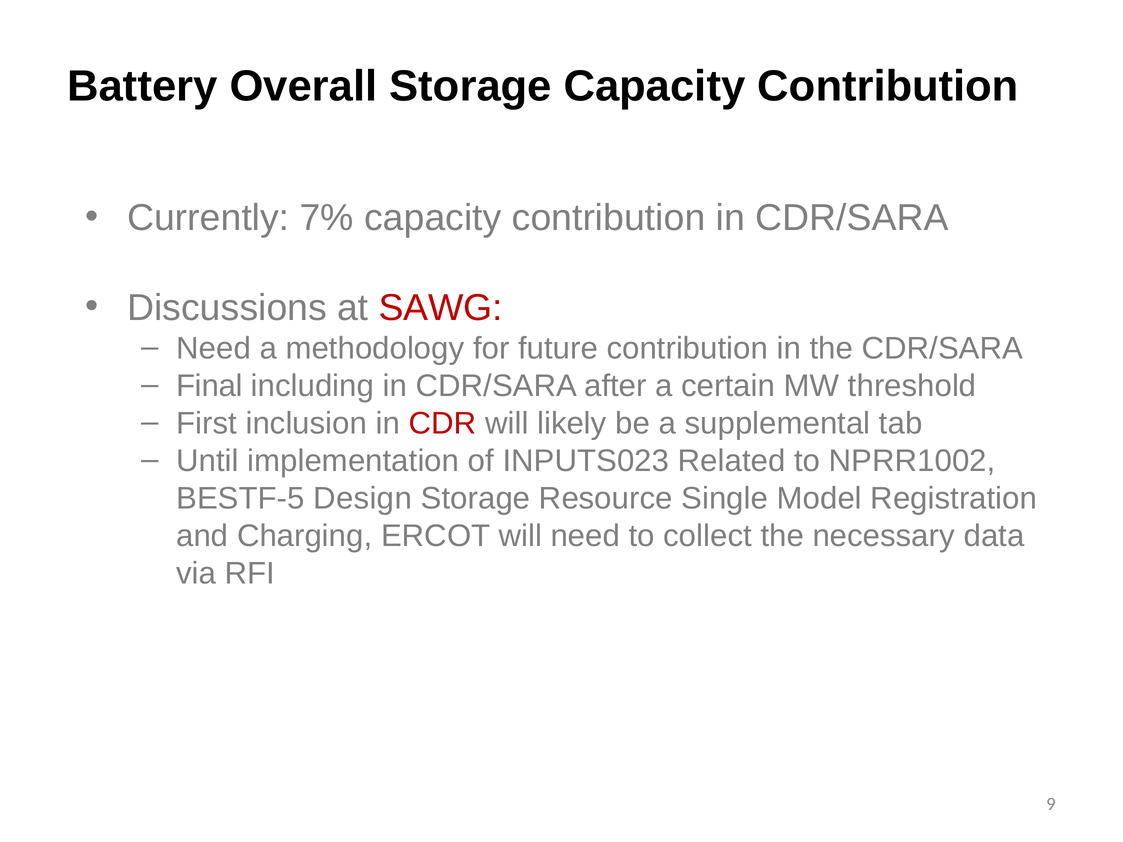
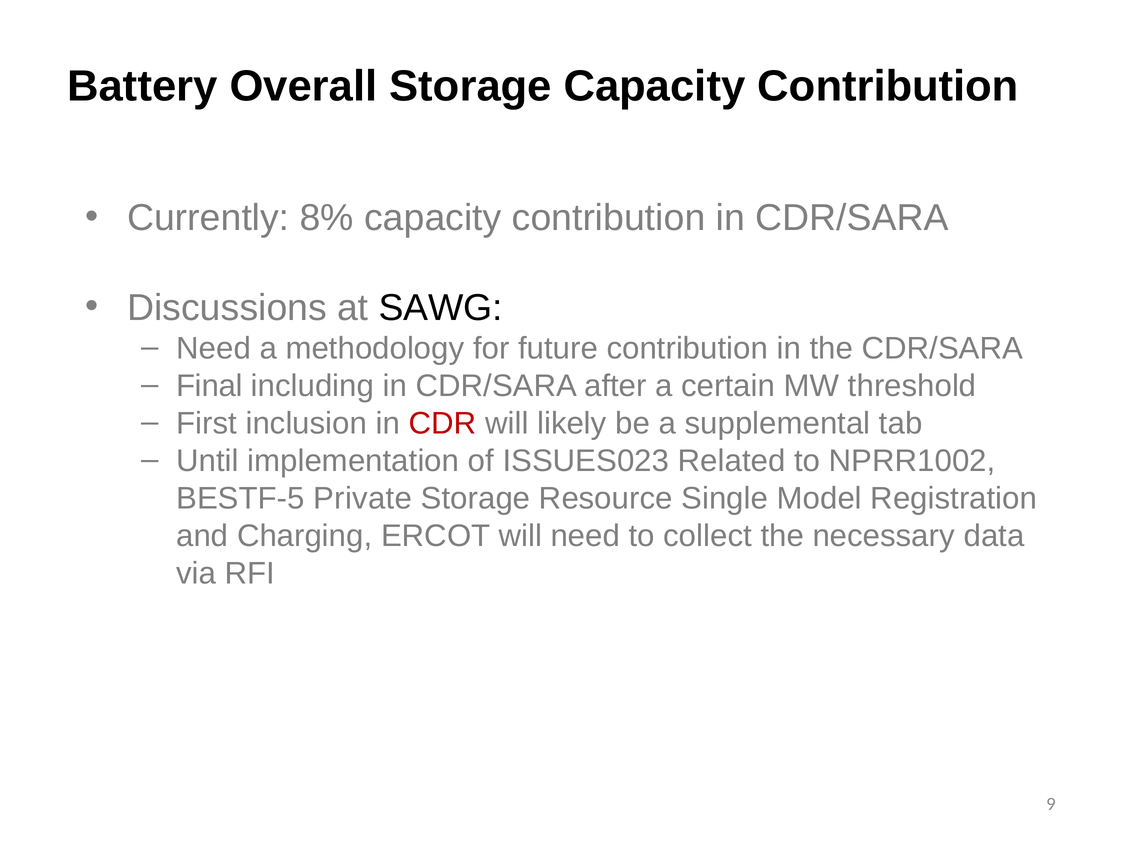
7%: 7% -> 8%
SAWG colour: red -> black
INPUTS023: INPUTS023 -> ISSUES023
Design: Design -> Private
